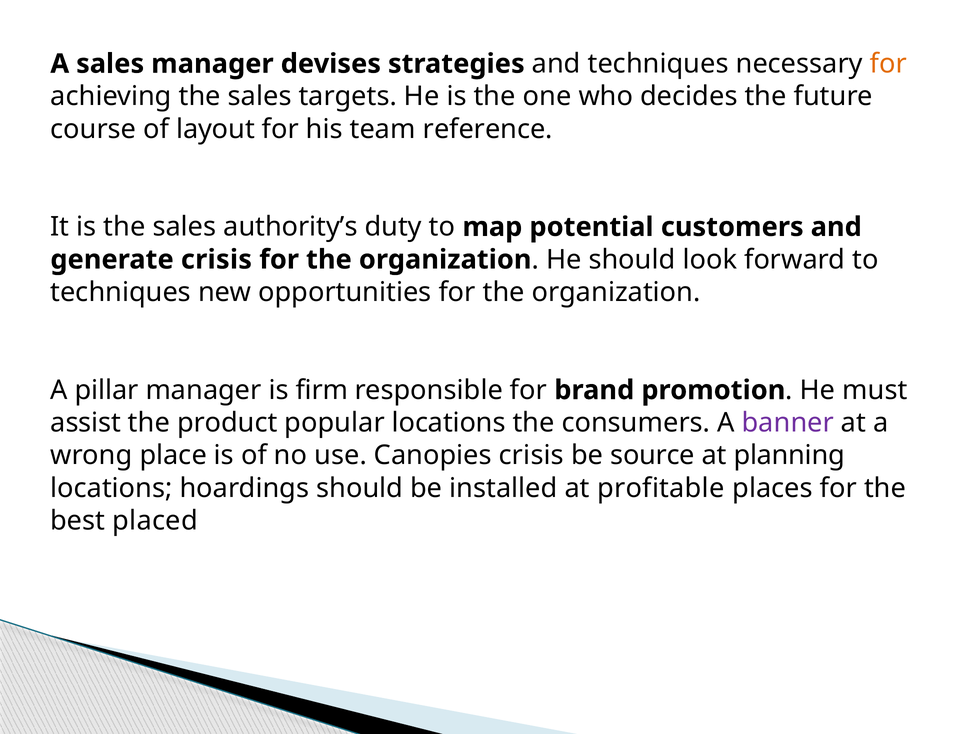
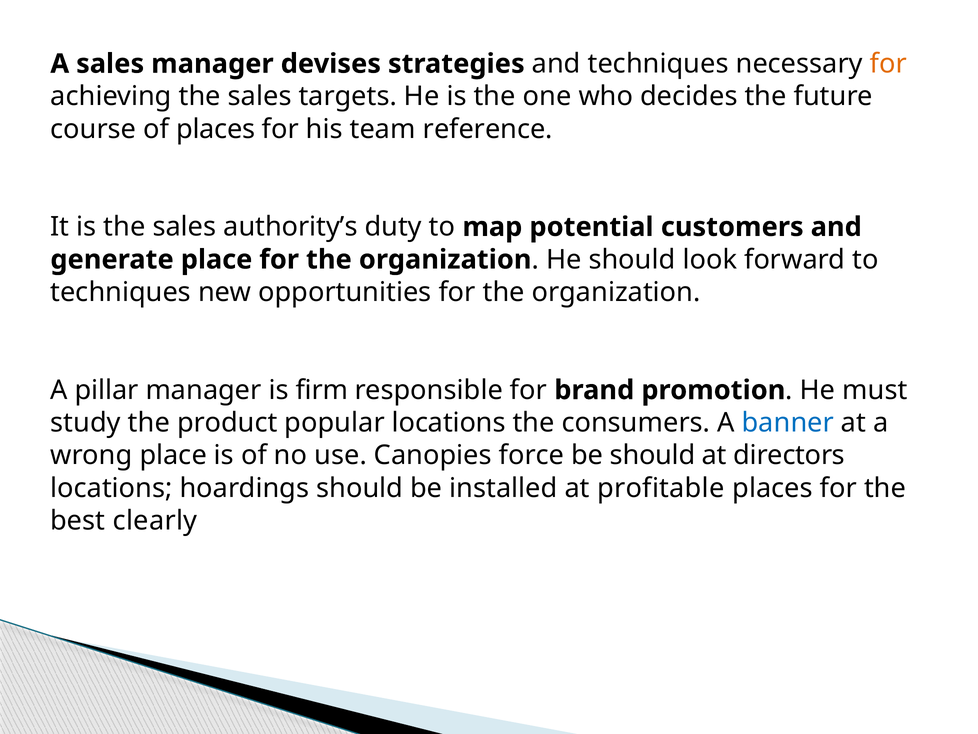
of layout: layout -> places
generate crisis: crisis -> place
assist: assist -> study
banner colour: purple -> blue
Canopies crisis: crisis -> force
be source: source -> should
planning: planning -> directors
placed: placed -> clearly
